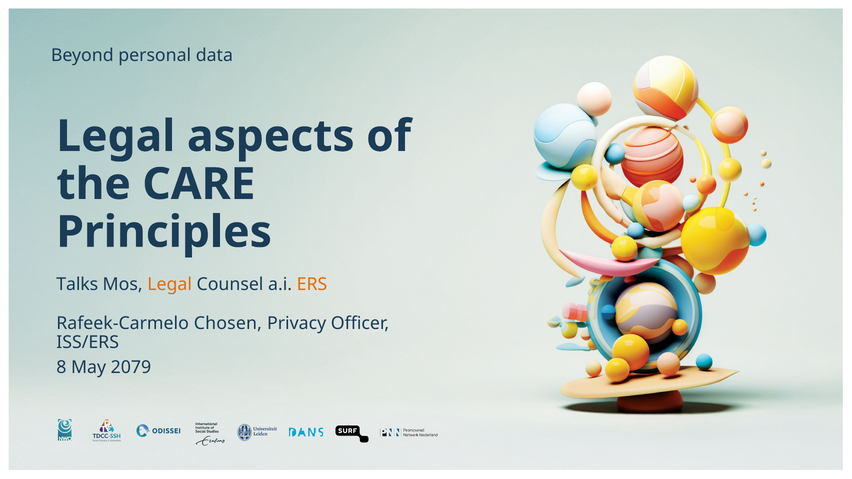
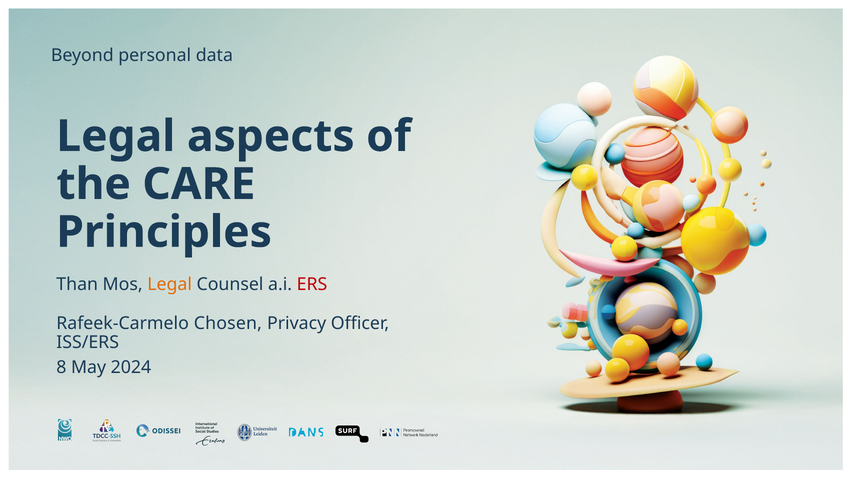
Talks: Talks -> Than
ERS colour: orange -> red
2079: 2079 -> 2024
